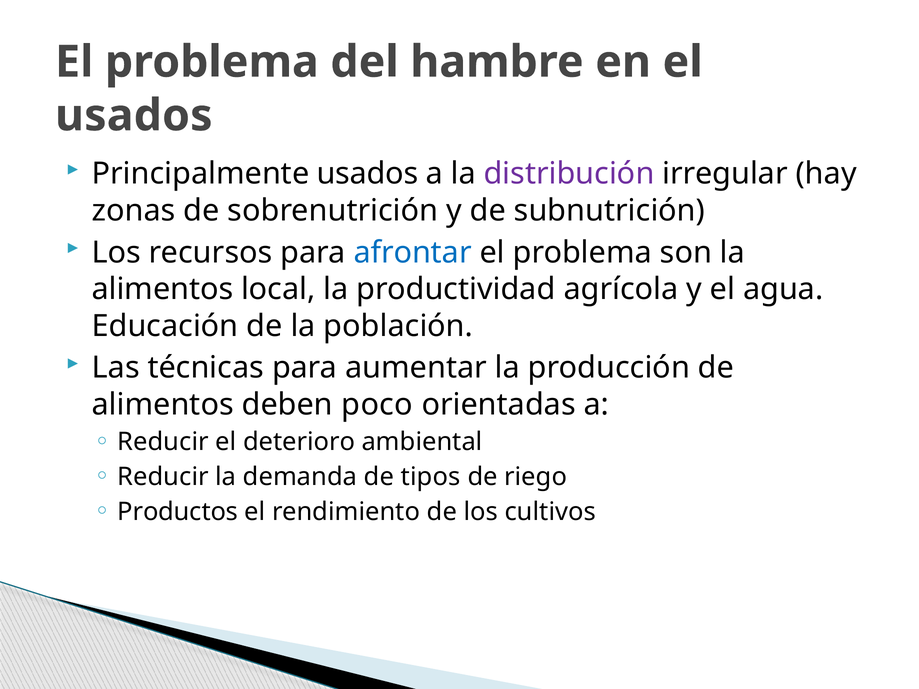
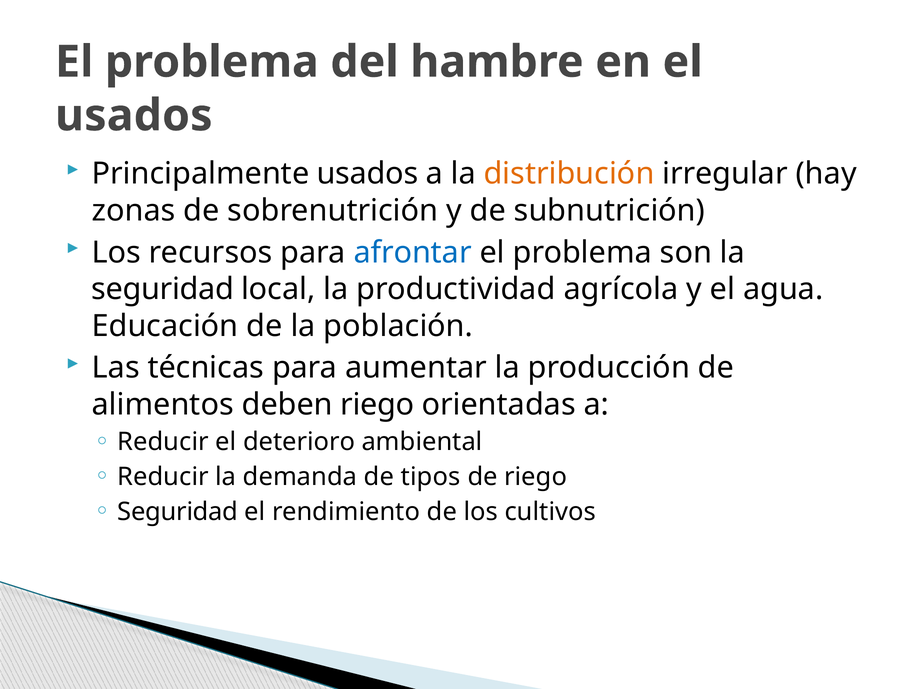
distribución colour: purple -> orange
alimentos at (162, 289): alimentos -> seguridad
deben poco: poco -> riego
Productos at (178, 512): Productos -> Seguridad
